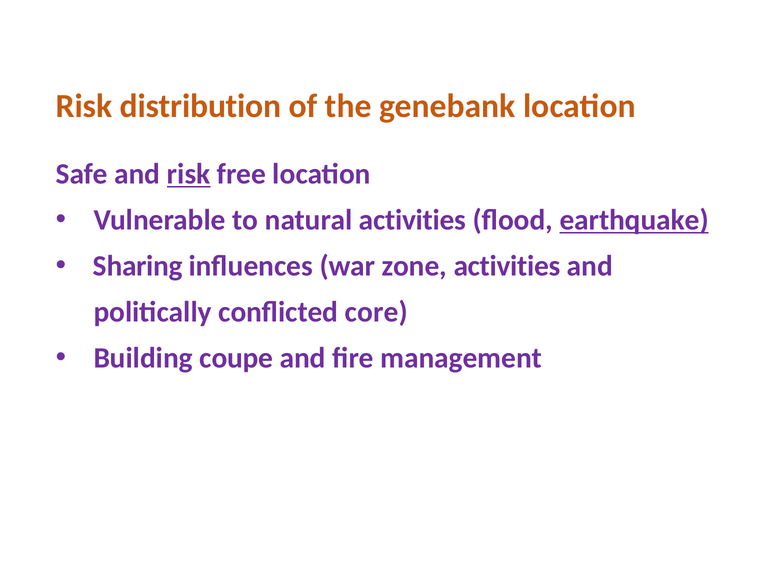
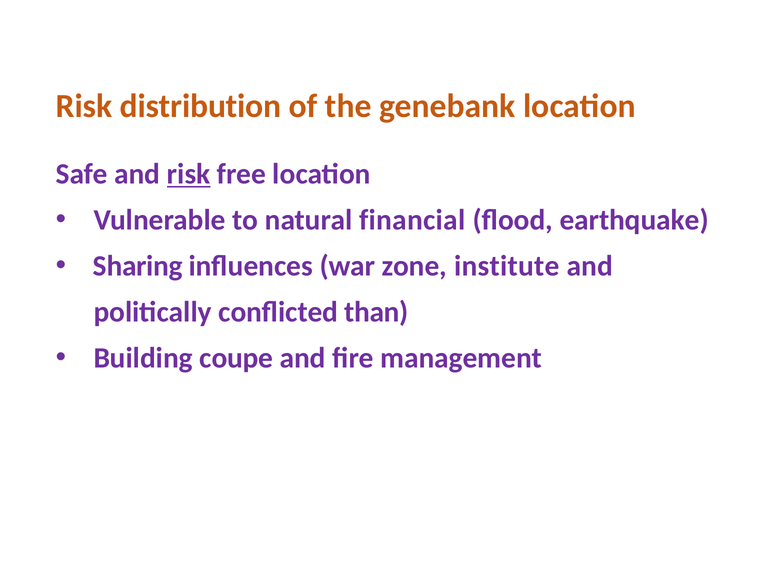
natural activities: activities -> financial
earthquake underline: present -> none
zone activities: activities -> institute
core: core -> than
